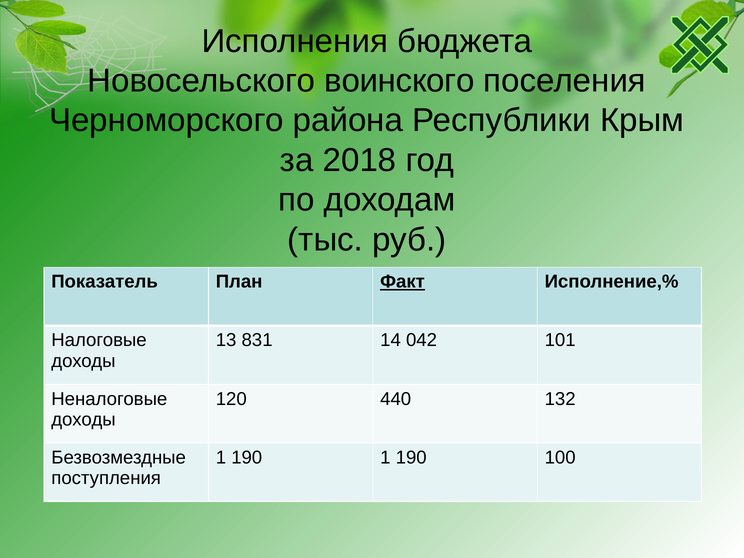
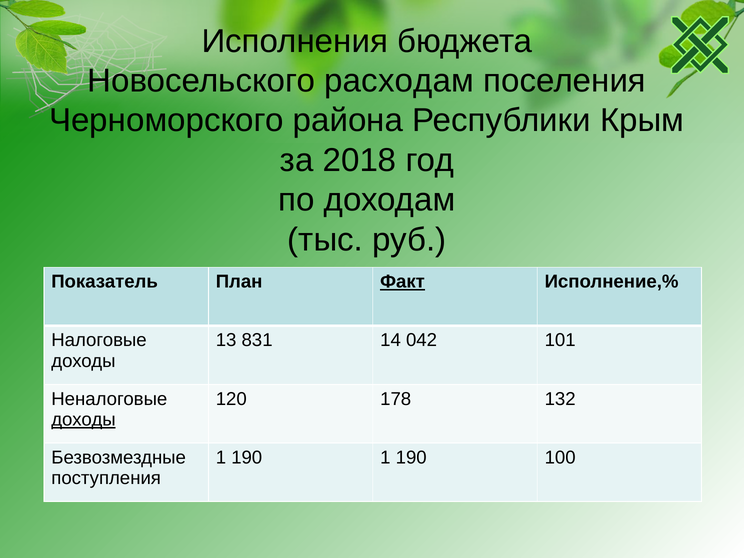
воинского: воинского -> расходам
440: 440 -> 178
доходы at (84, 420) underline: none -> present
